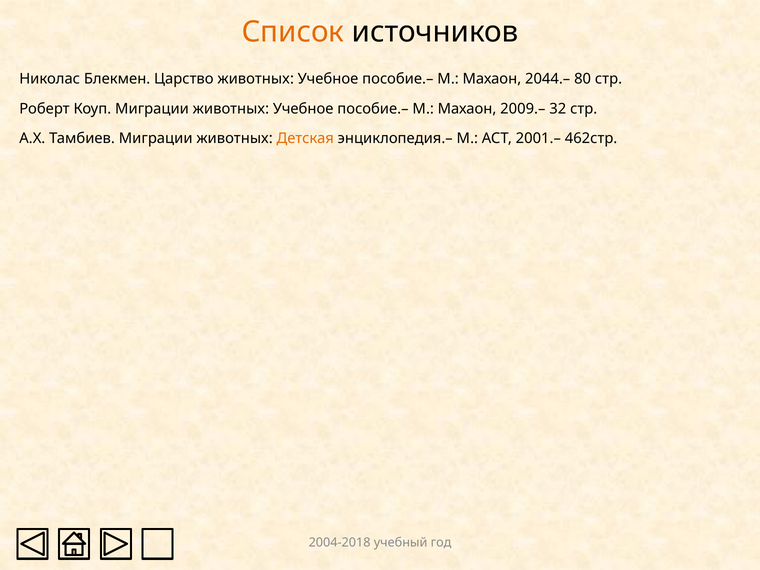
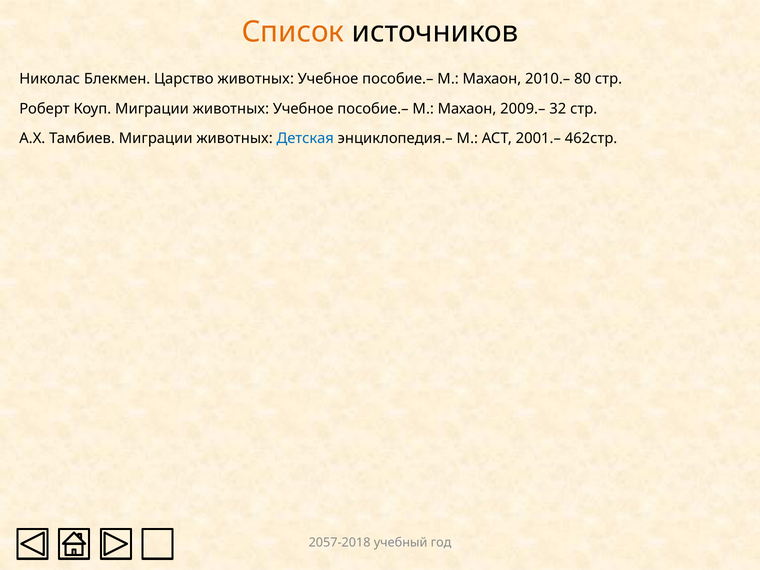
2044.–: 2044.– -> 2010.–
Детская colour: orange -> blue
2004-2018: 2004-2018 -> 2057-2018
